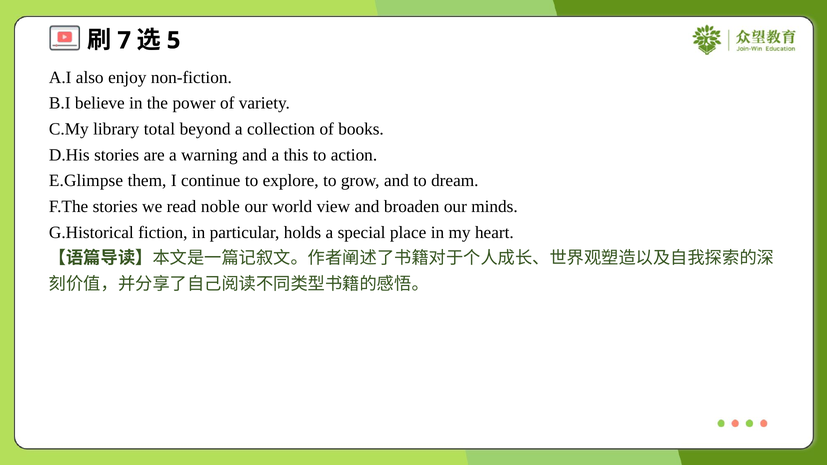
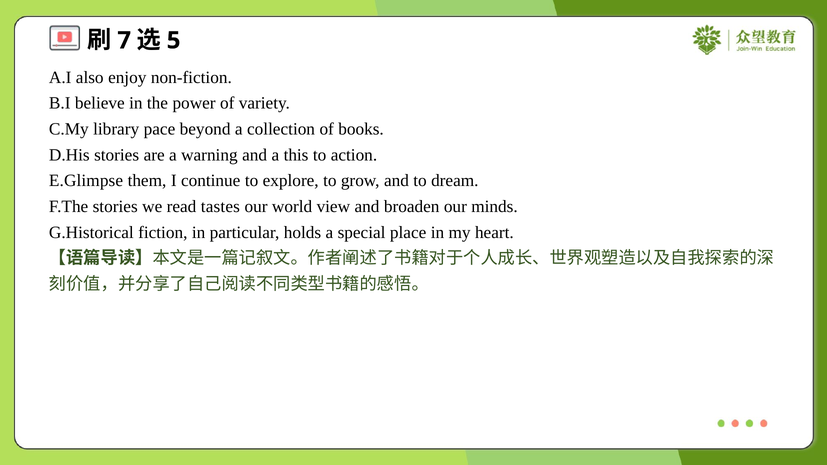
total: total -> pace
noble: noble -> tastes
